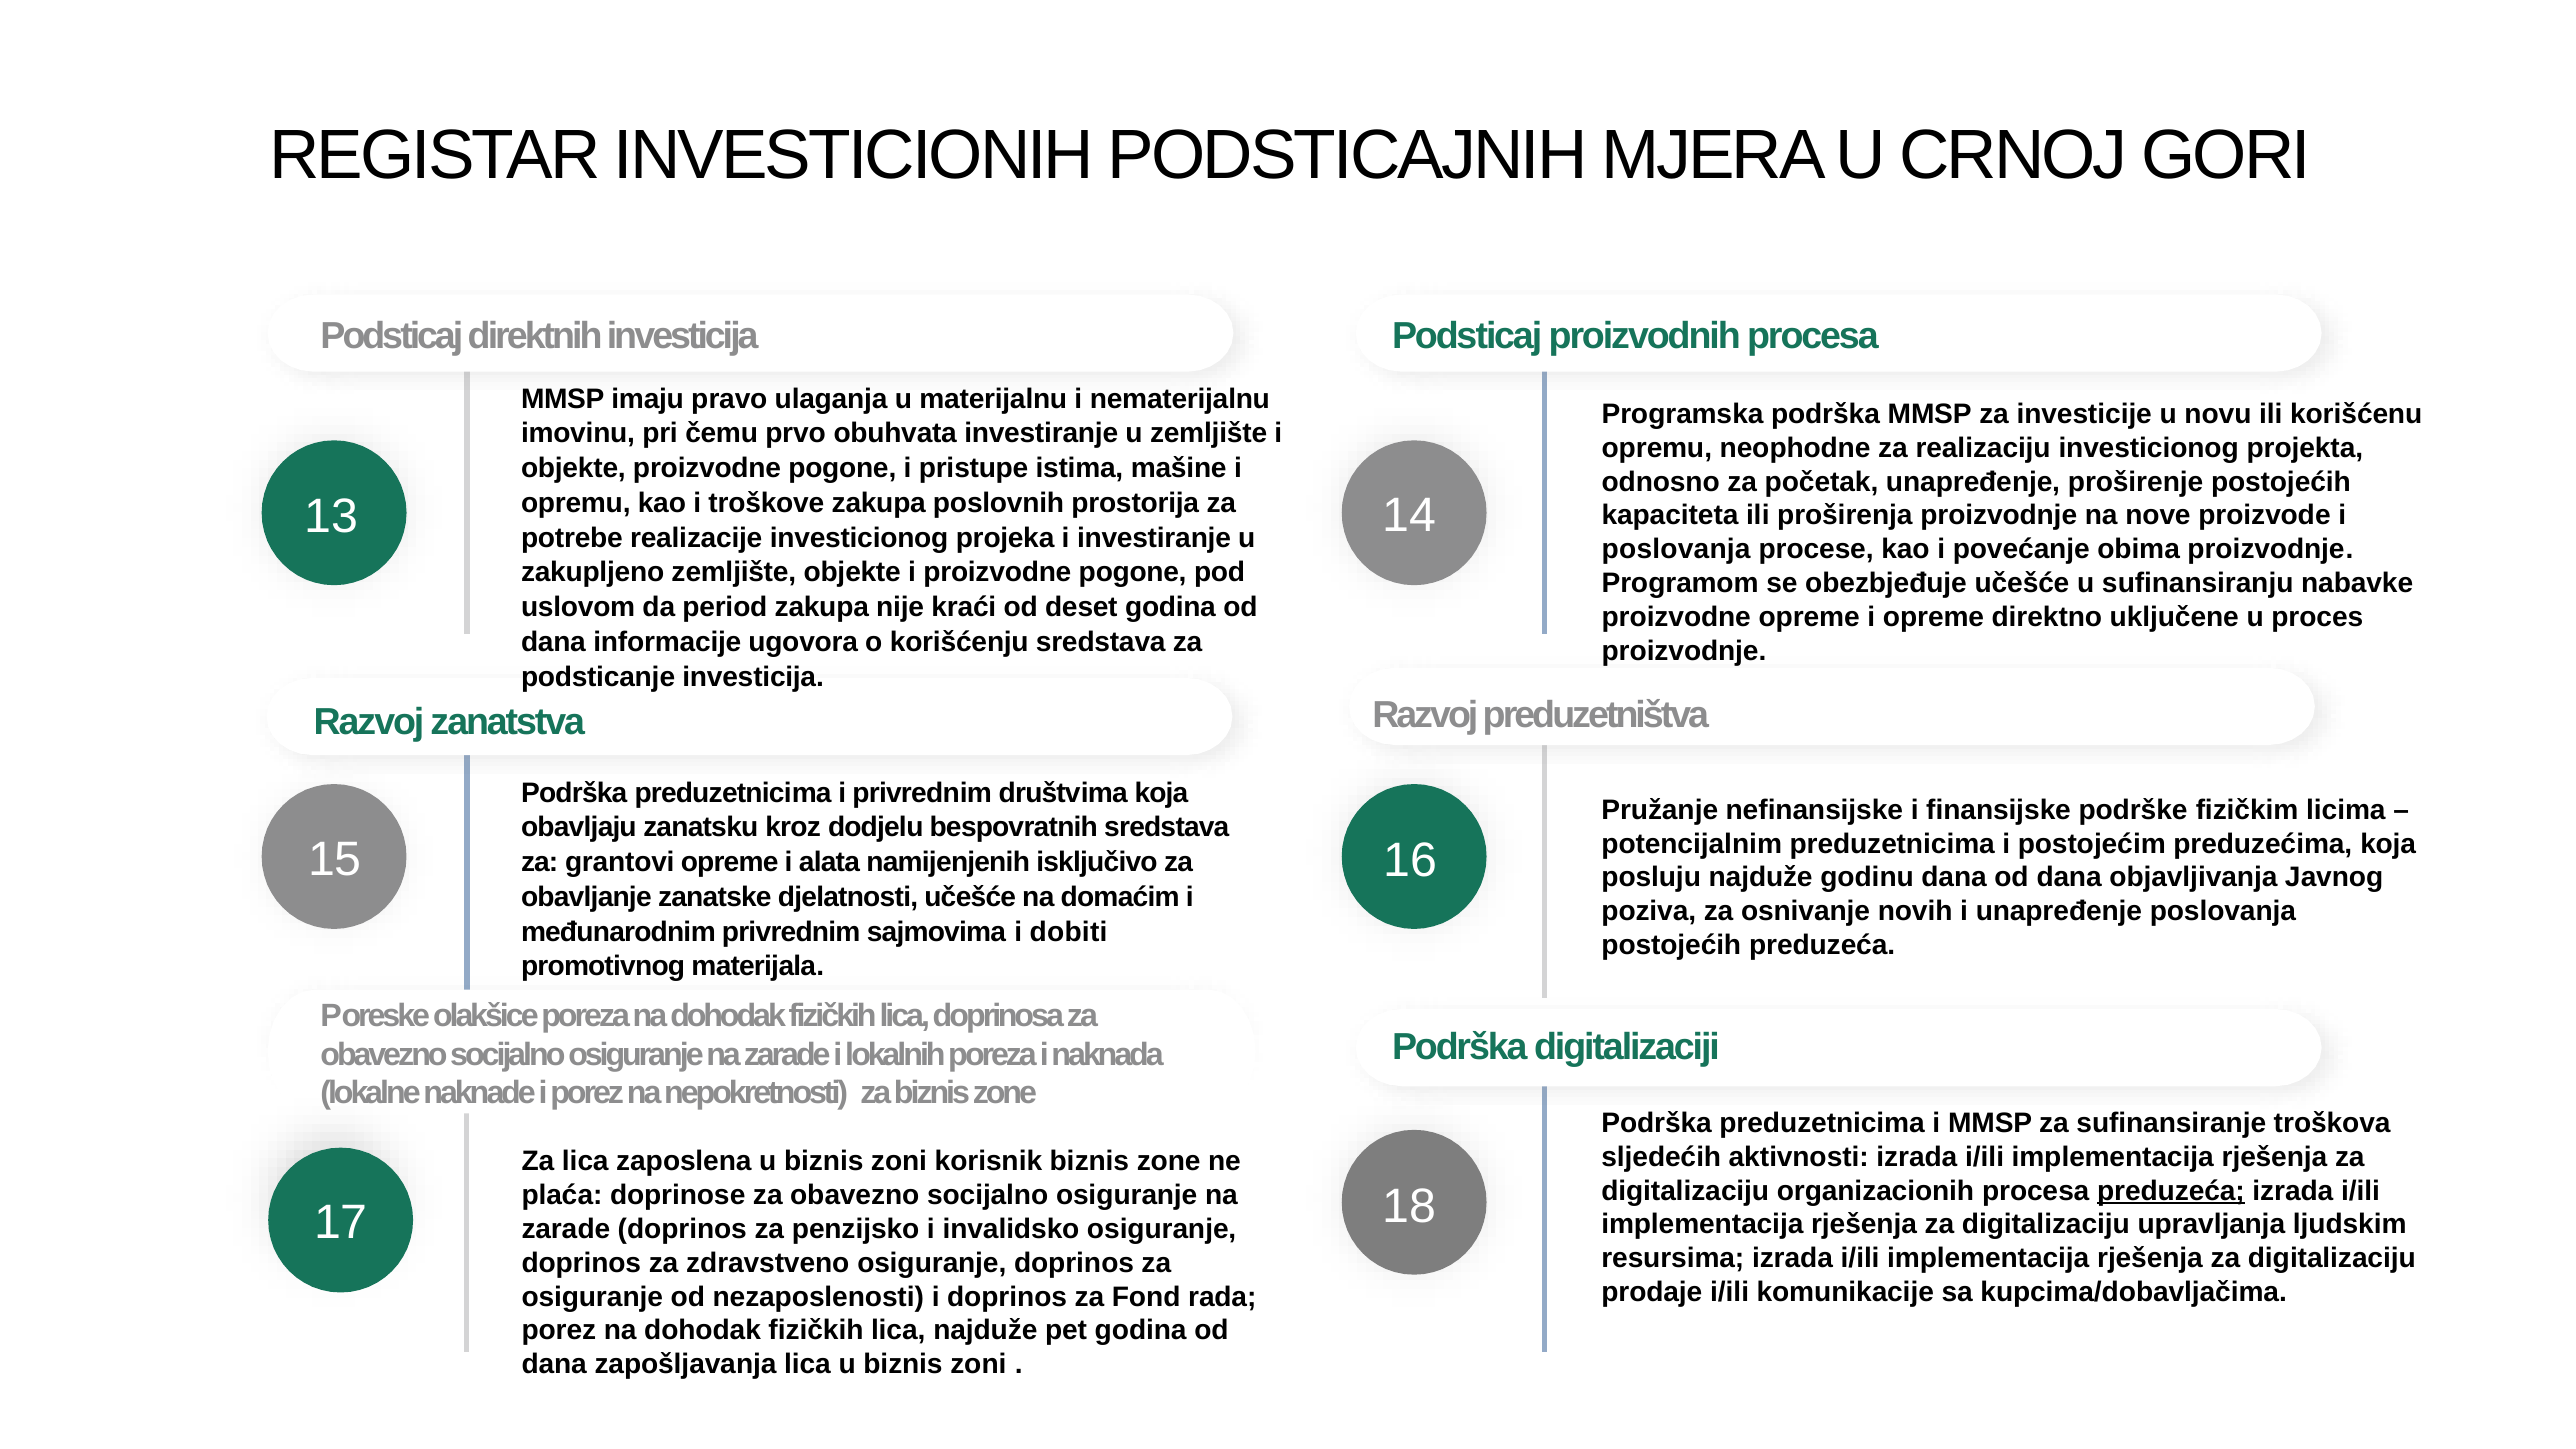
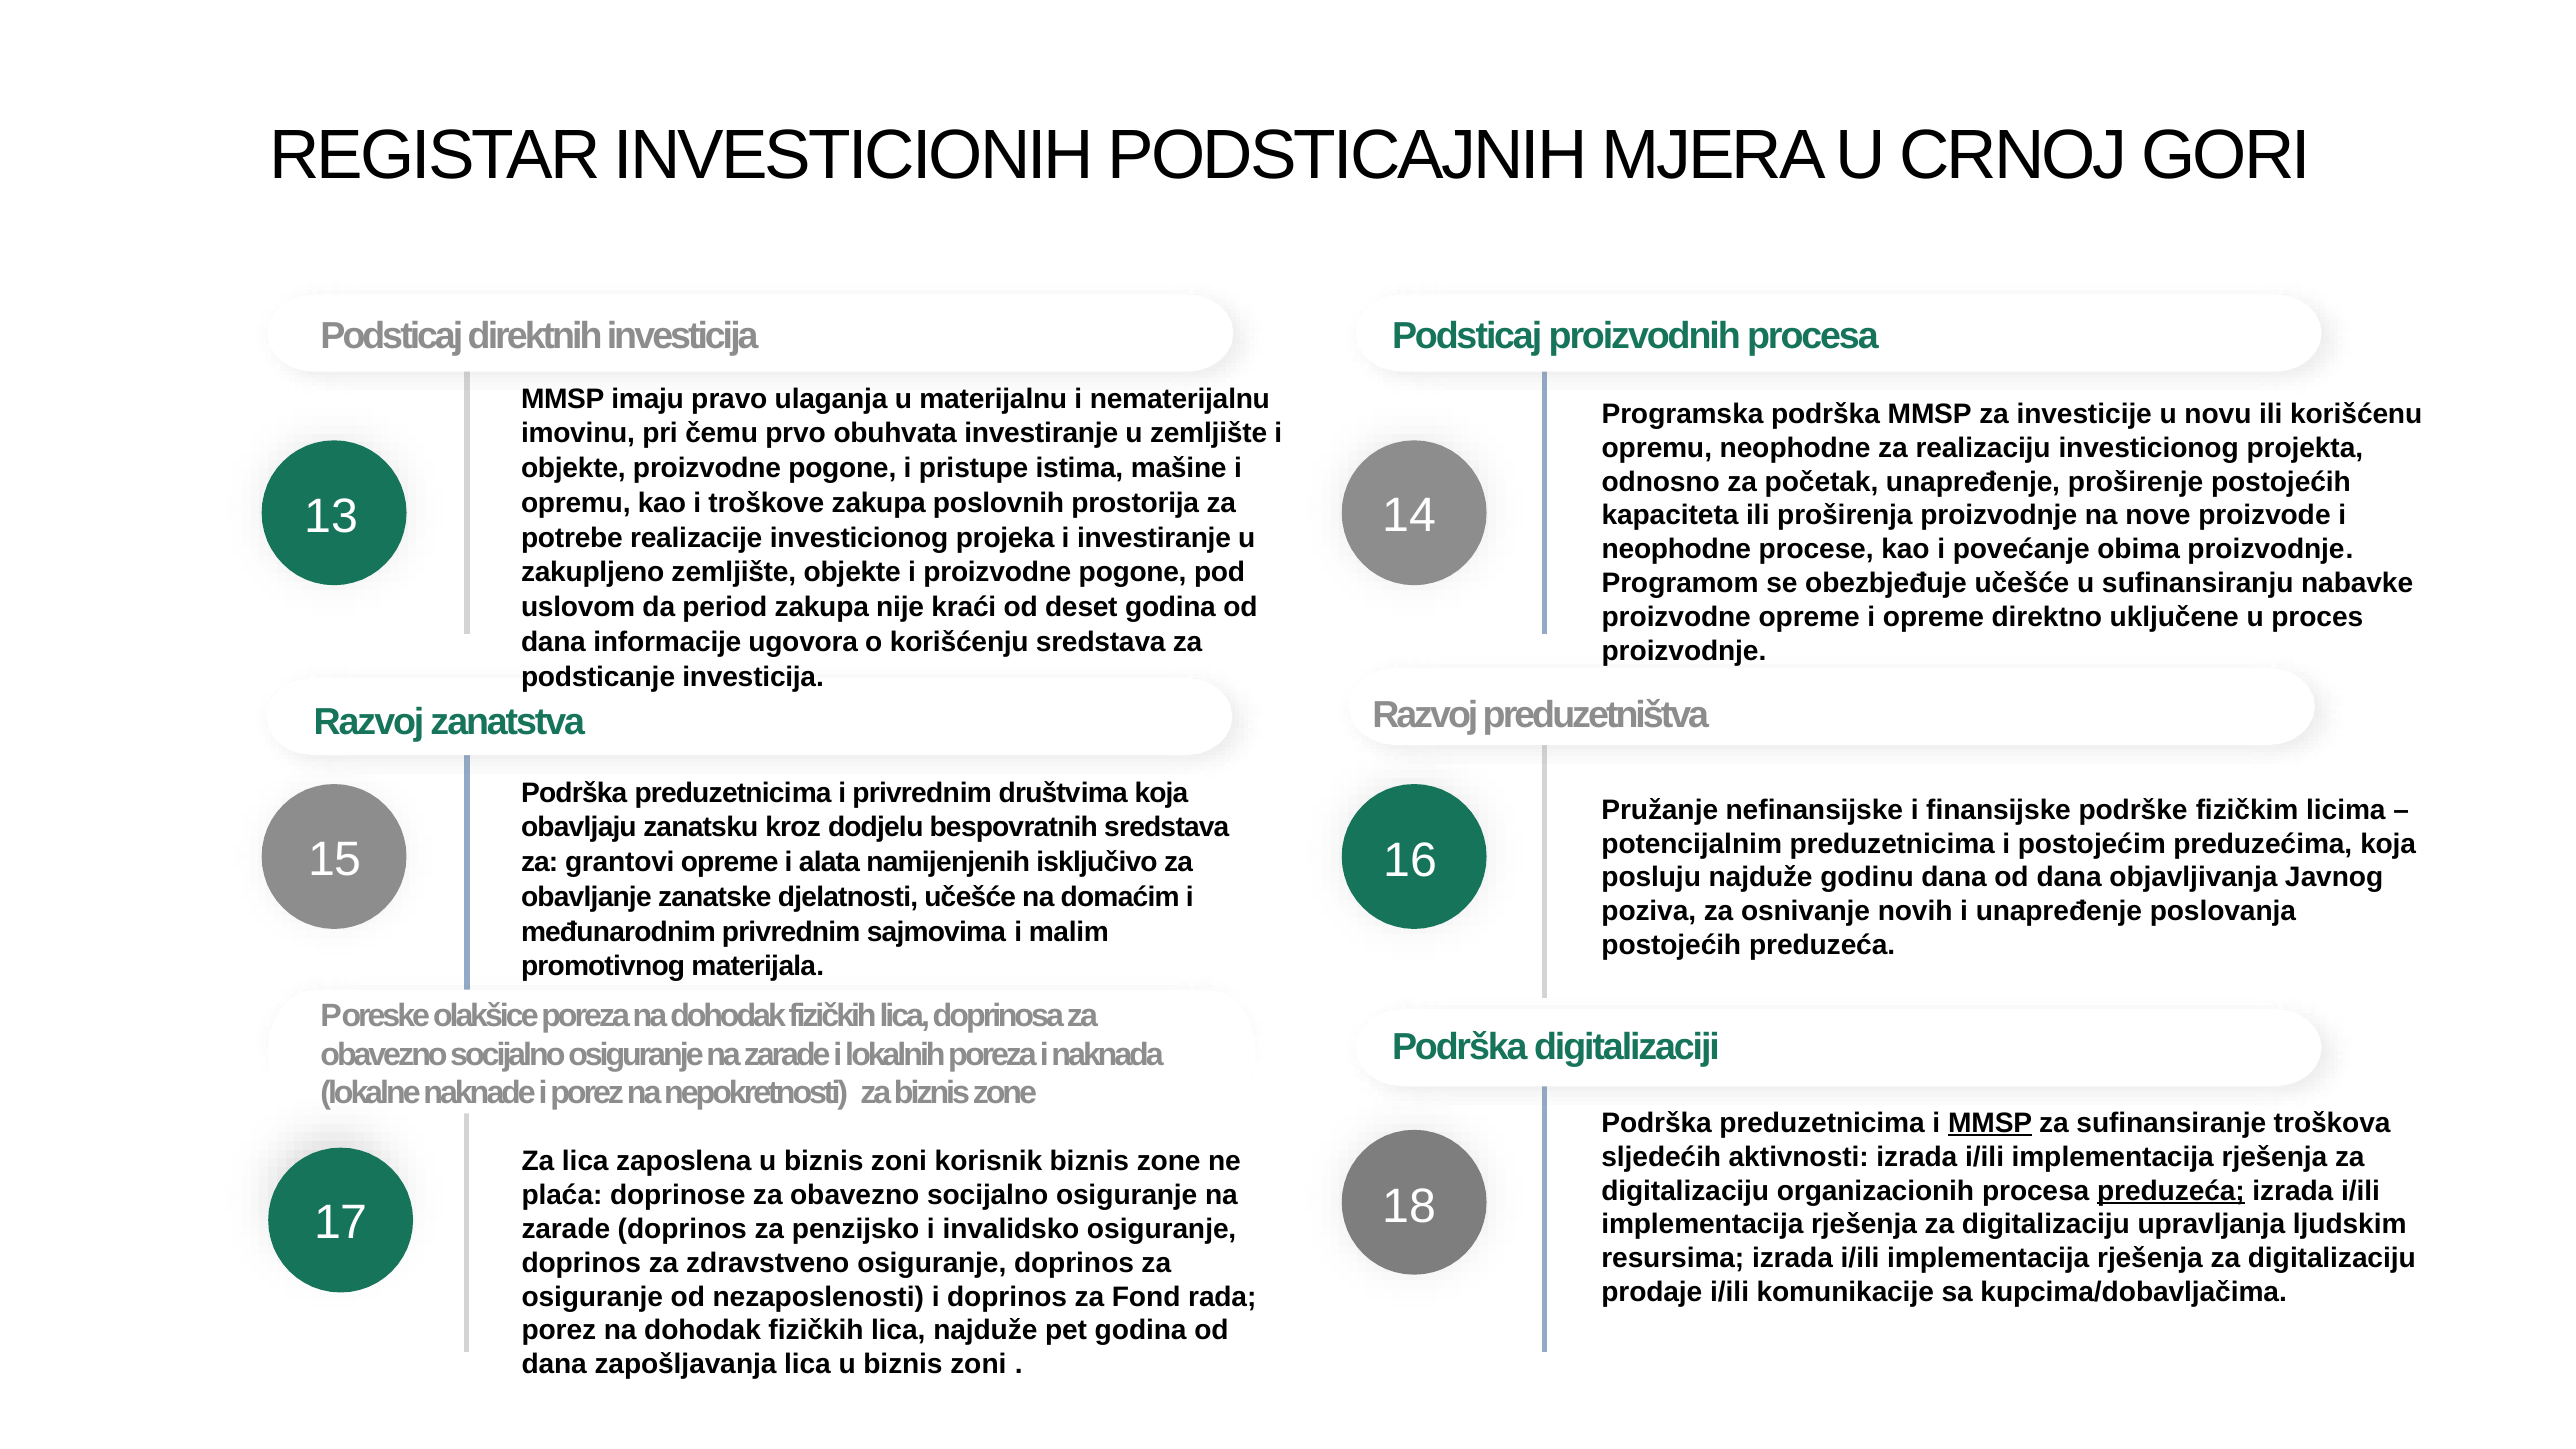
poslovanja at (1676, 549): poslovanja -> neophodne
dobiti: dobiti -> malim
MMSP at (1990, 1123) underline: none -> present
